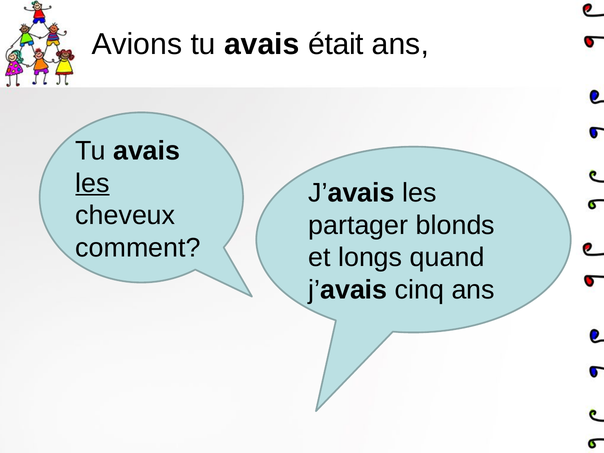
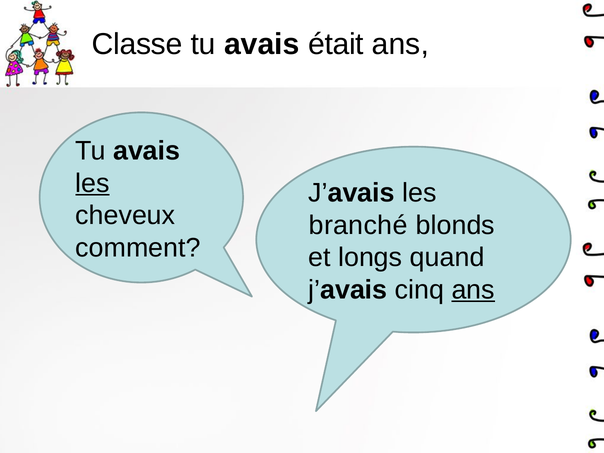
Avions: Avions -> Classe
partager: partager -> branché
ans at (473, 290) underline: none -> present
